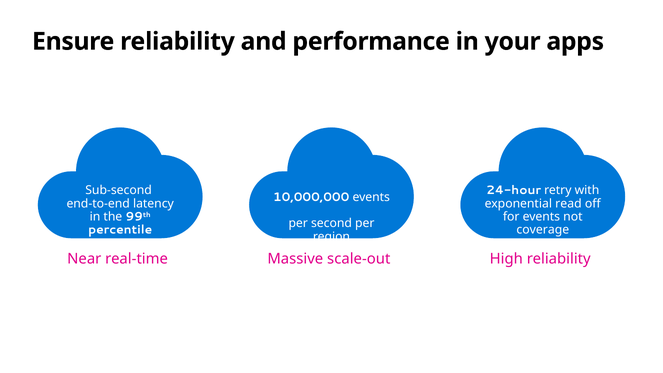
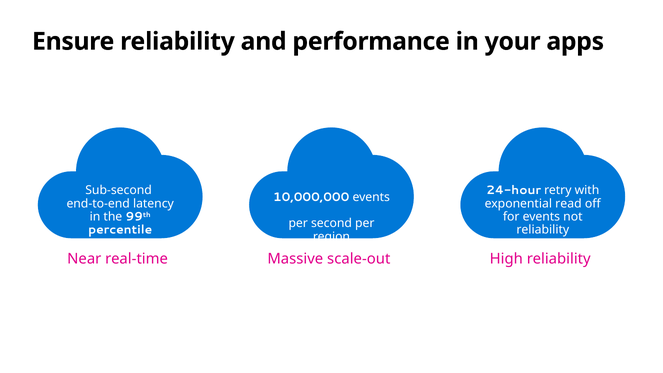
coverage at (543, 230): coverage -> reliability
